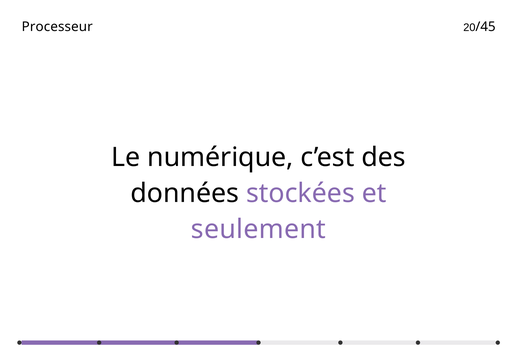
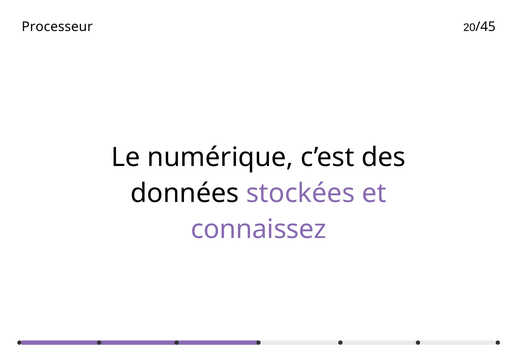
seulement: seulement -> connaissez
